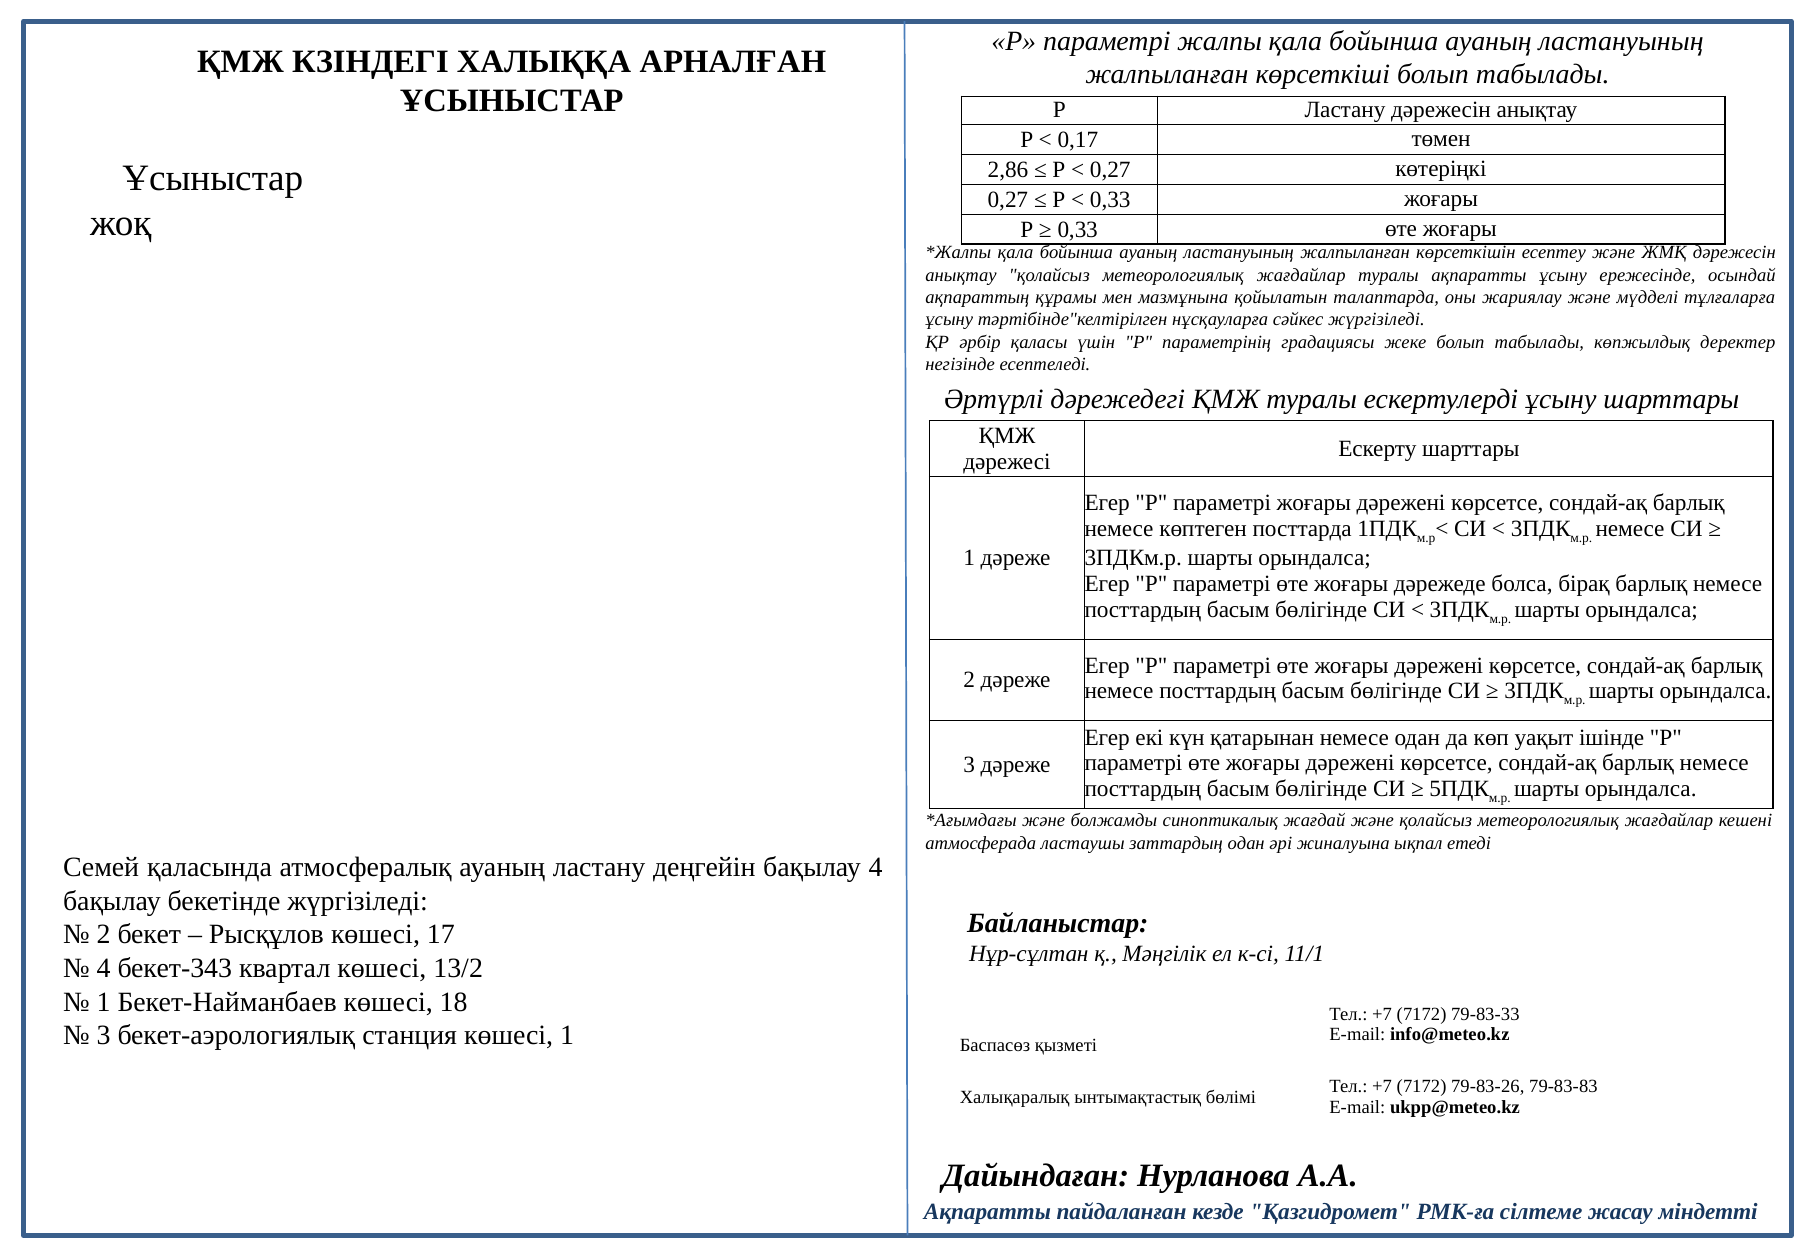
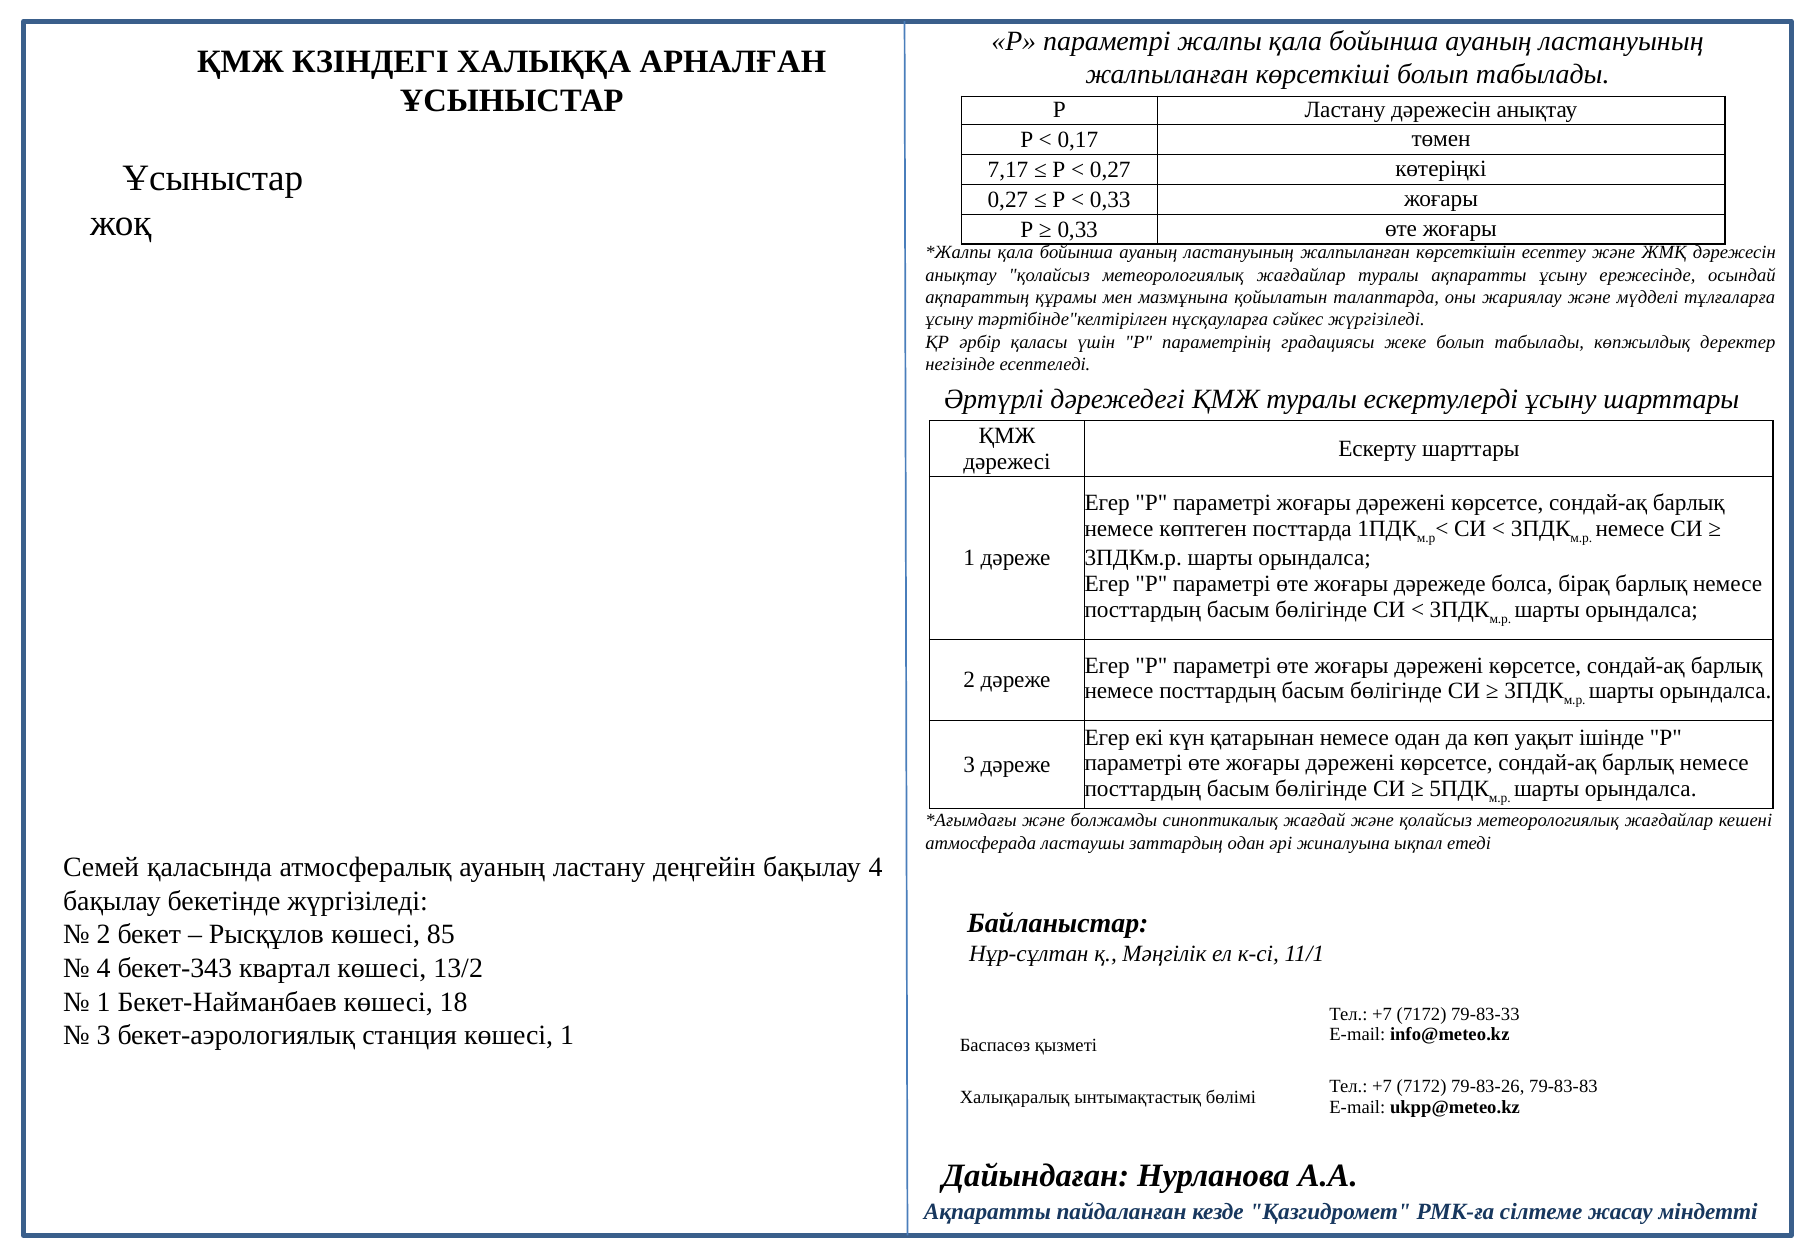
2,86: 2,86 -> 7,17
17: 17 -> 85
